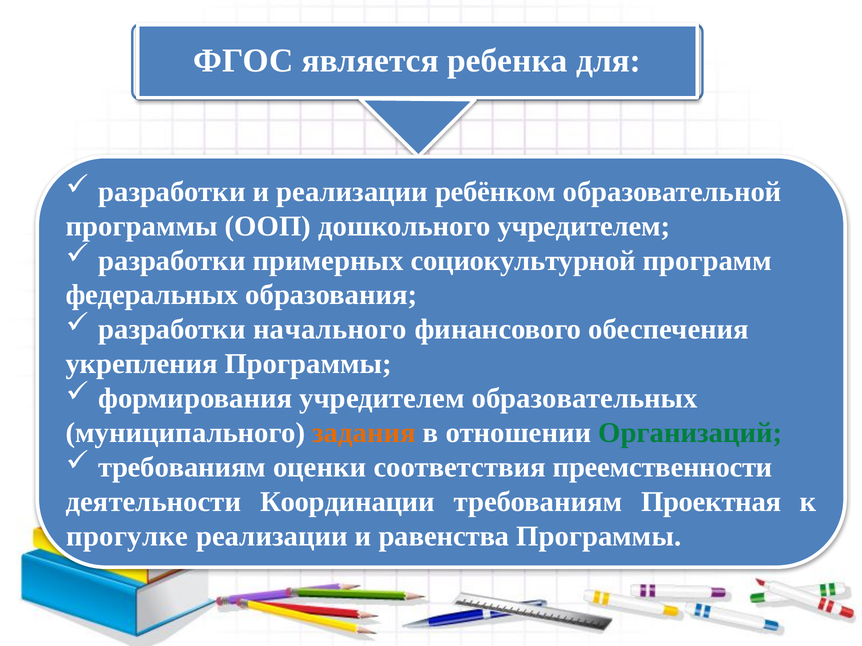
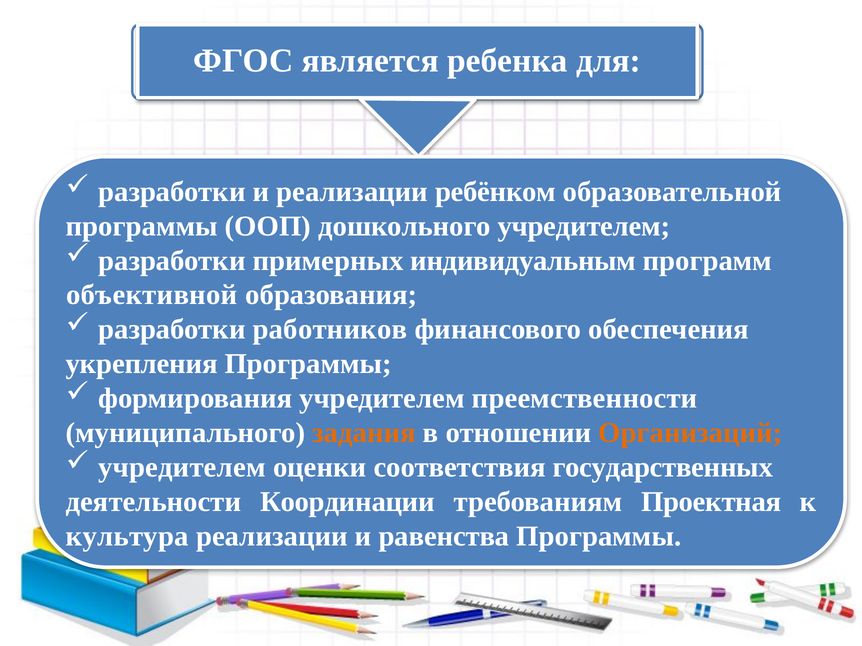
социокультурной: социокультурной -> индивидуальным
федеральных: федеральных -> объективной
начального: начального -> работников
образовательных: образовательных -> преемственности
Организаций colour: green -> orange
требованиям at (182, 468): требованиям -> учредителем
преемственности: преемственности -> государственных
прогулке: прогулке -> культура
